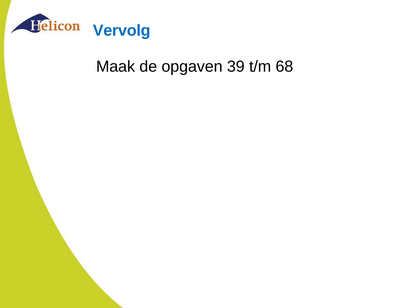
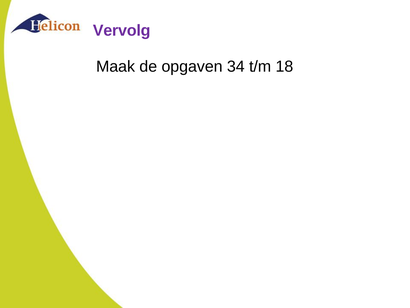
Vervolg colour: blue -> purple
39: 39 -> 34
68: 68 -> 18
